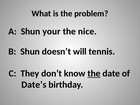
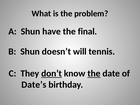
your: your -> have
nice: nice -> final
don’t underline: none -> present
